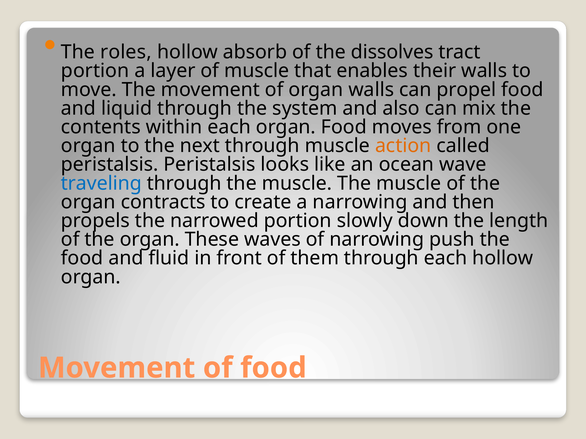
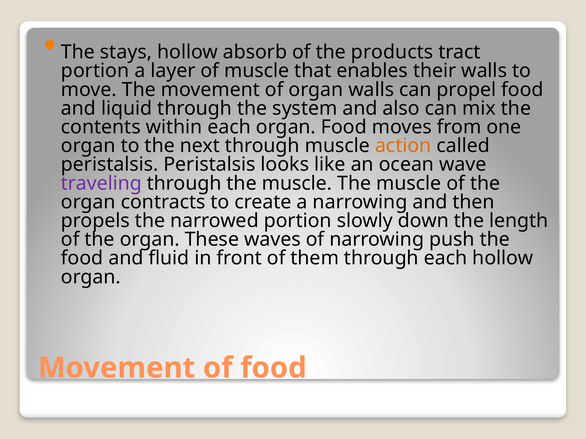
roles: roles -> stays
dissolves: dissolves -> products
traveling colour: blue -> purple
